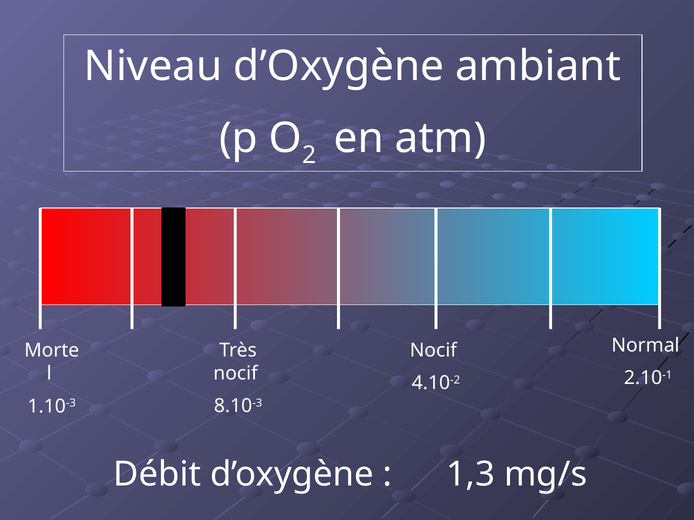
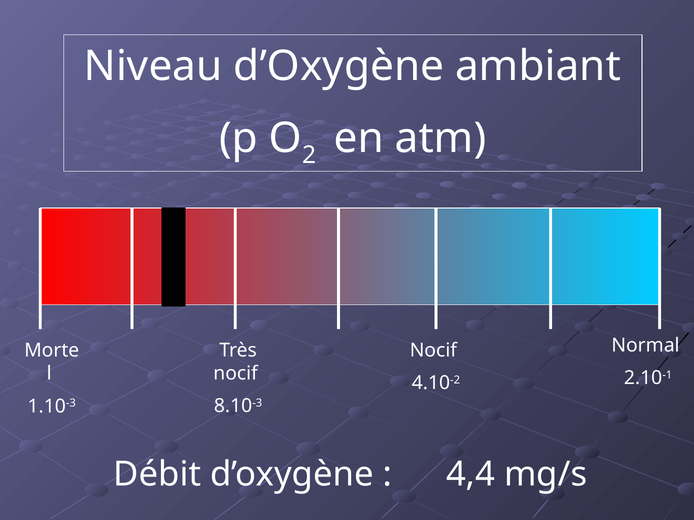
1,3: 1,3 -> 4,4
